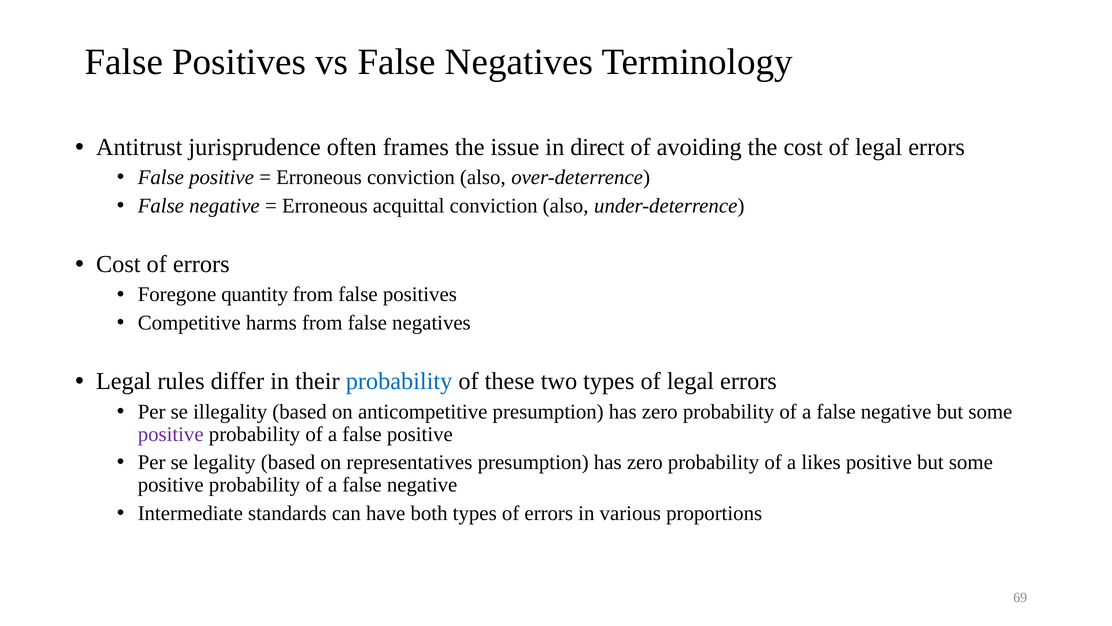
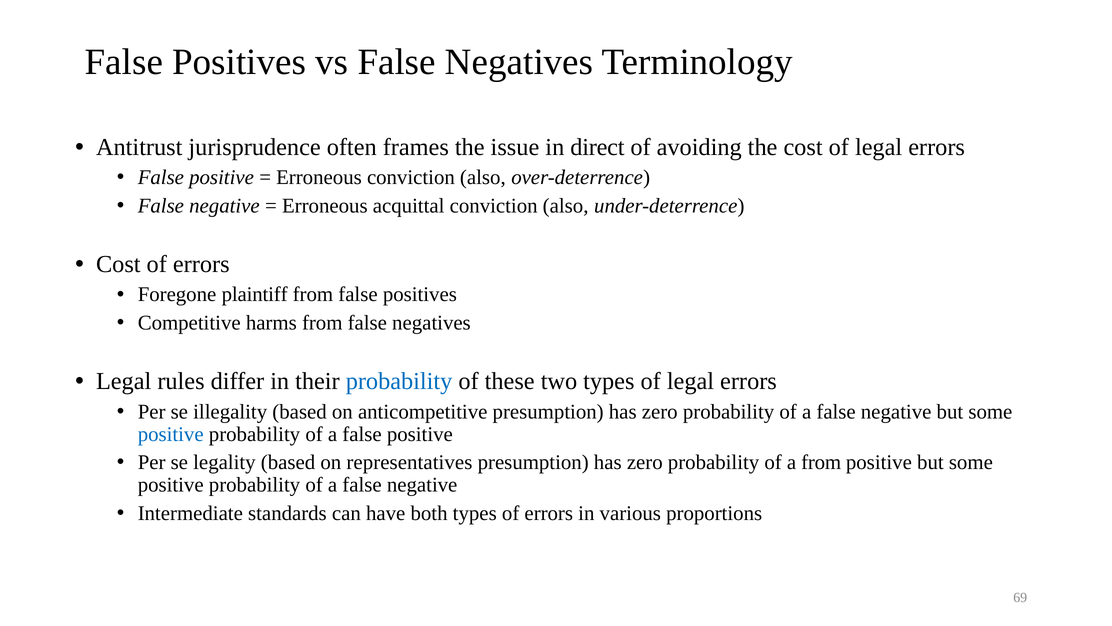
quantity: quantity -> plaintiff
positive at (171, 434) colour: purple -> blue
a likes: likes -> from
